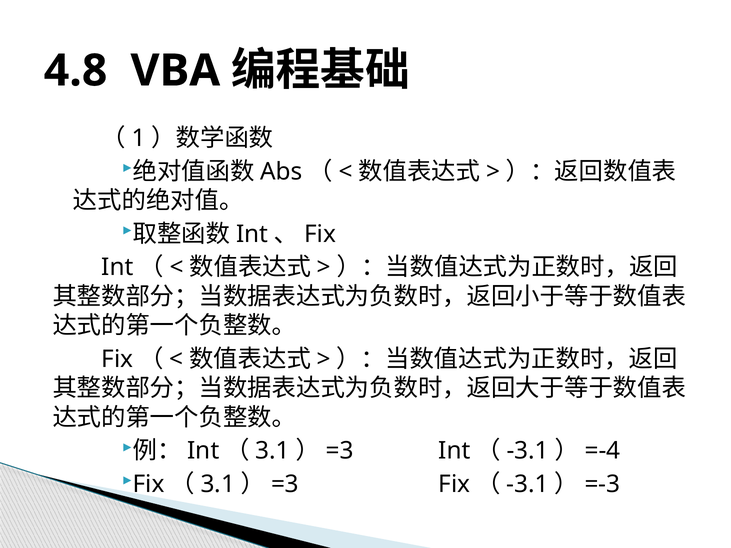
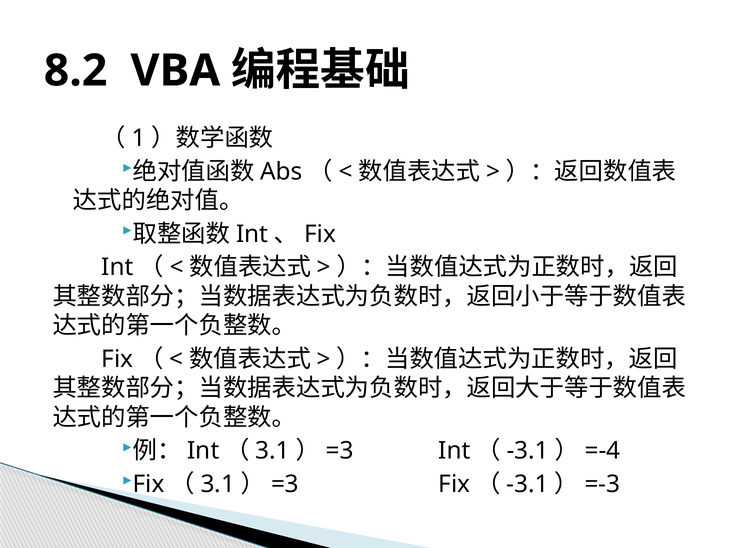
4.8: 4.8 -> 8.2
